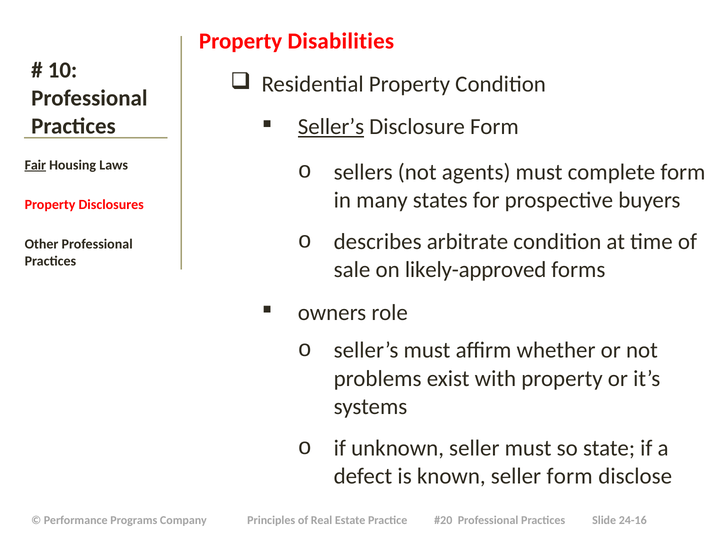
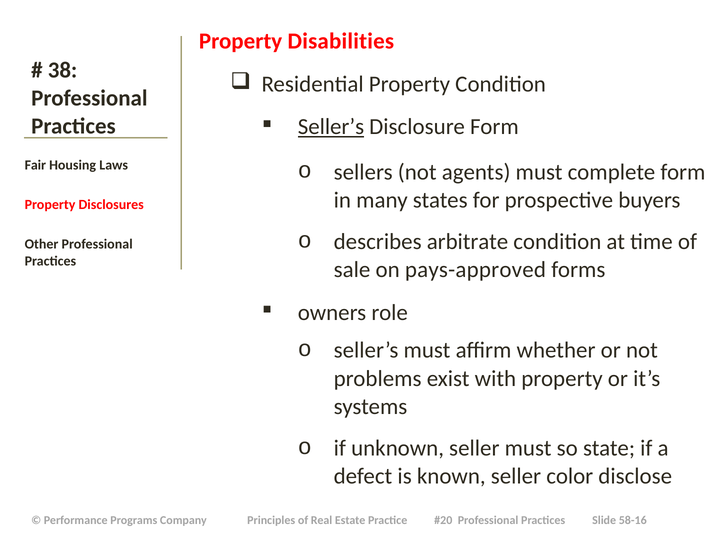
10: 10 -> 38
Fair underline: present -> none
likely-approved: likely-approved -> pays-approved
seller form: form -> color
24-16: 24-16 -> 58-16
